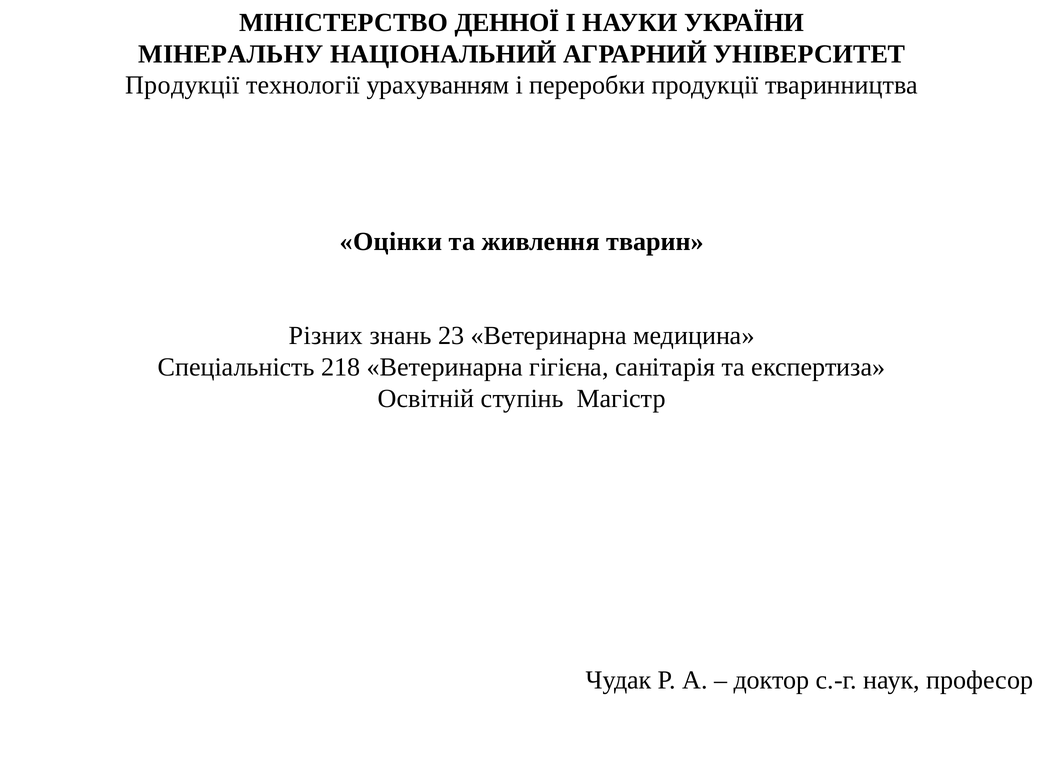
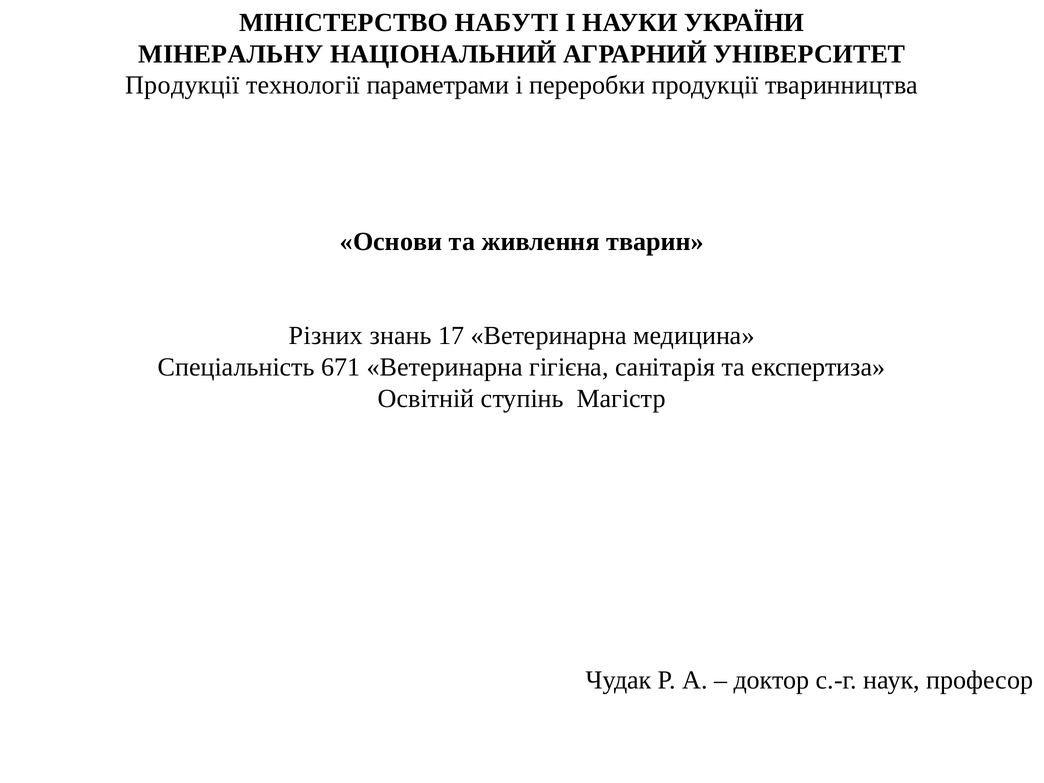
ДЕННОЇ: ДЕННОЇ -> НАБУТІ
урахуванням: урахуванням -> параметрами
Оцінки: Оцінки -> Основи
23: 23 -> 17
218: 218 -> 671
